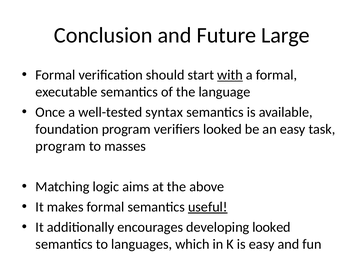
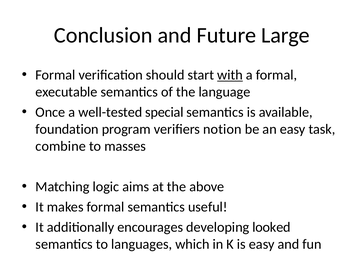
syntax: syntax -> special
verifiers looked: looked -> notion
program at (61, 146): program -> combine
useful underline: present -> none
